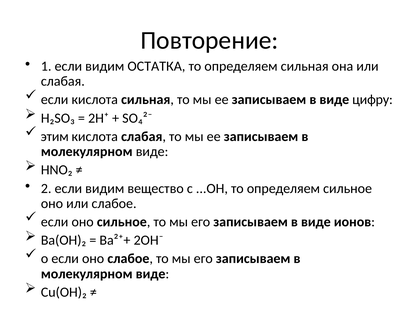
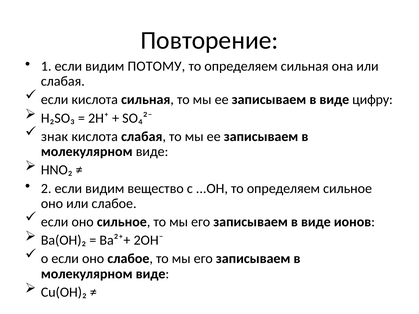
ОСТАТКА: ОСТАТКА -> ПОТОМУ
этим: этим -> знак
